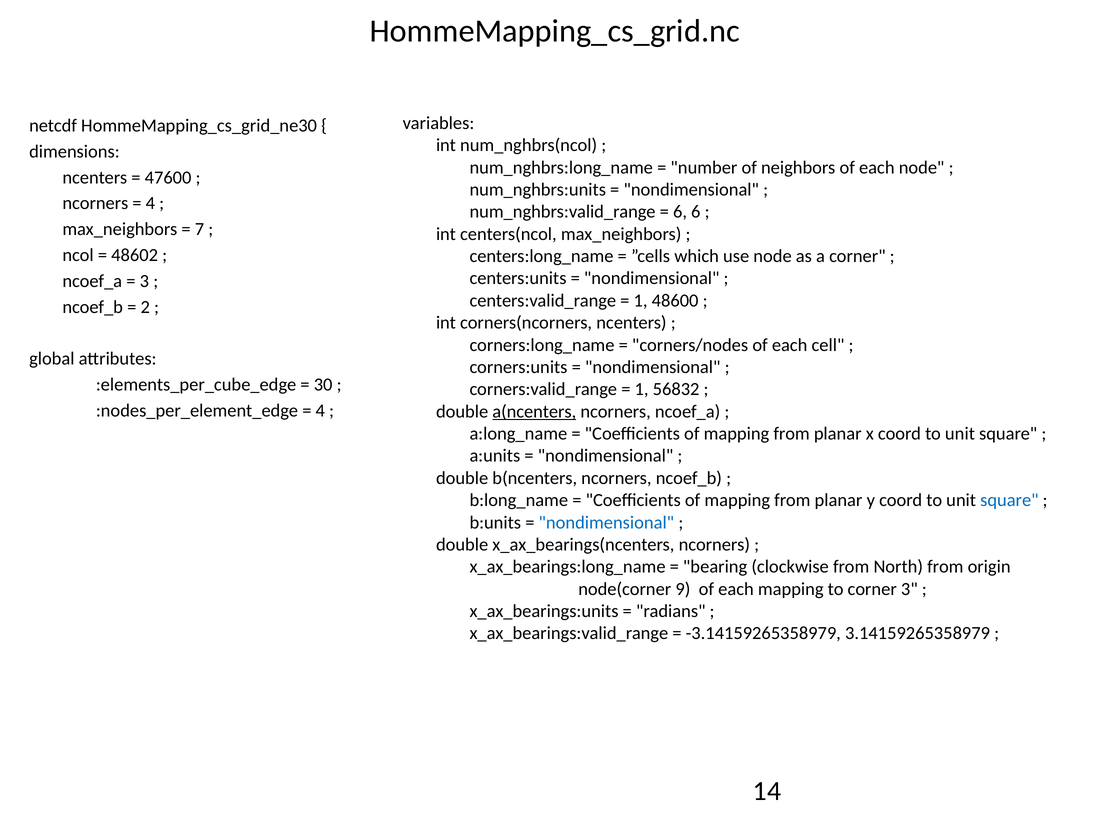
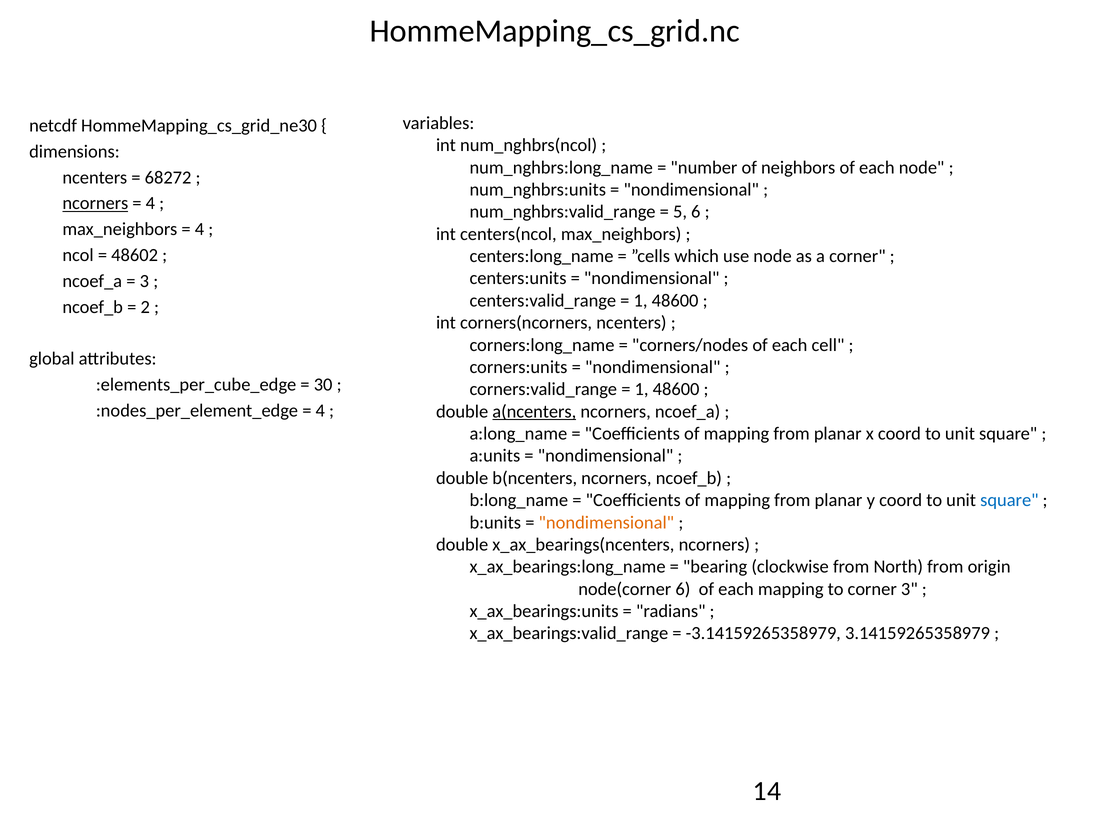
47600: 47600 -> 68272
ncorners at (95, 203) underline: none -> present
6 at (680, 212): 6 -> 5
7 at (200, 229): 7 -> 4
56832 at (676, 390): 56832 -> 48600
nondimensional at (606, 523) colour: blue -> orange
node(corner 9: 9 -> 6
